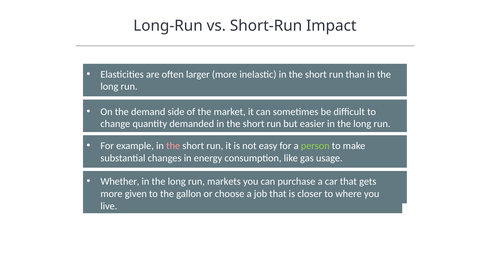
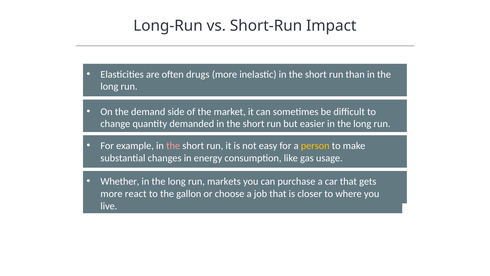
larger: larger -> drugs
person colour: light green -> yellow
given: given -> react
